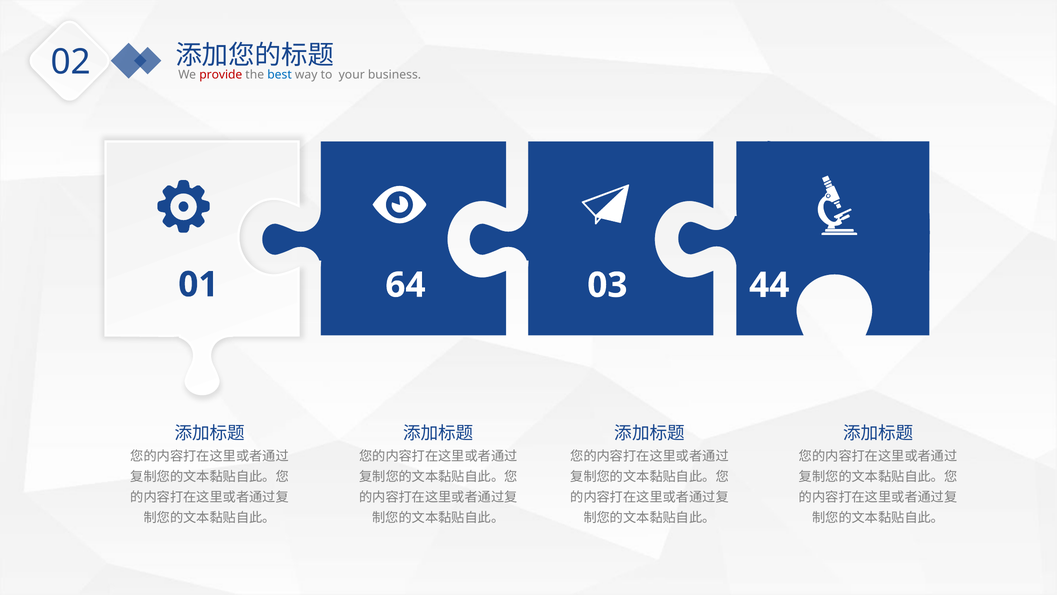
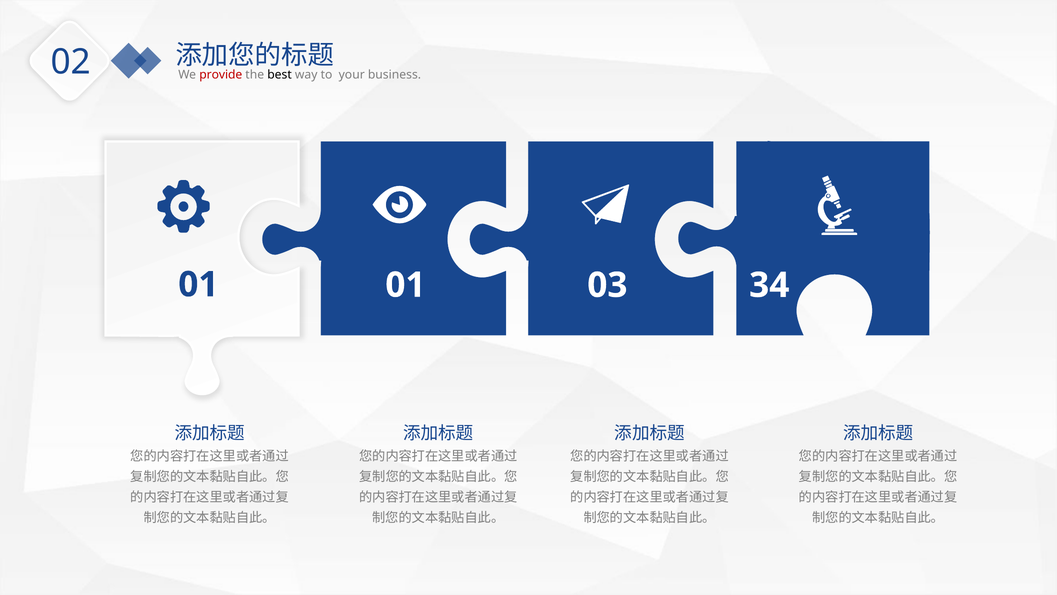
best colour: blue -> black
01 64: 64 -> 01
44: 44 -> 34
